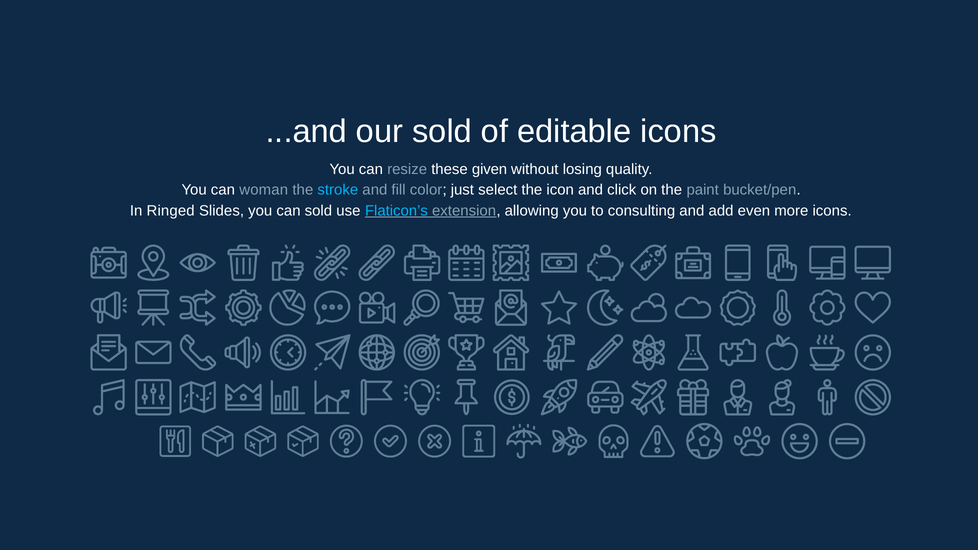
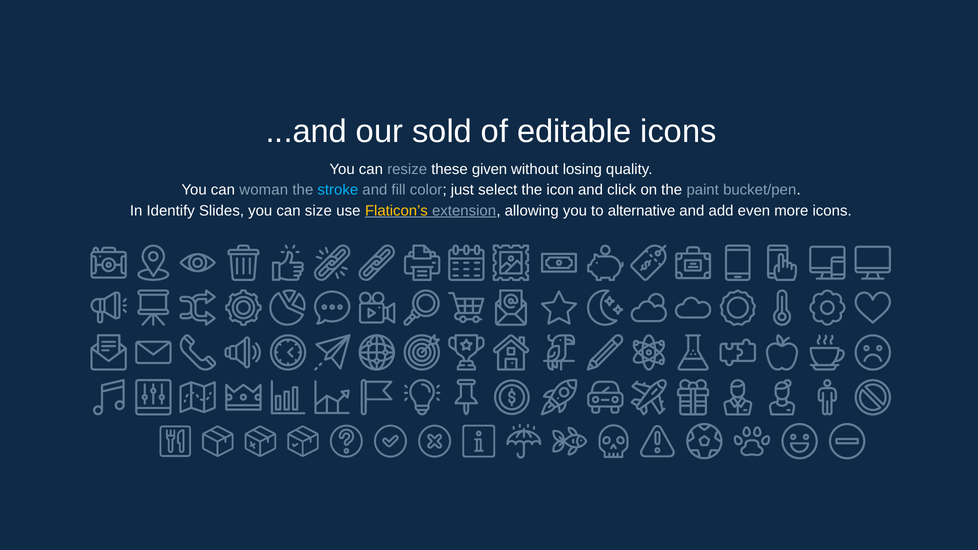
Ringed: Ringed -> Identify
can sold: sold -> size
Flaticon’s colour: light blue -> yellow
consulting: consulting -> alternative
